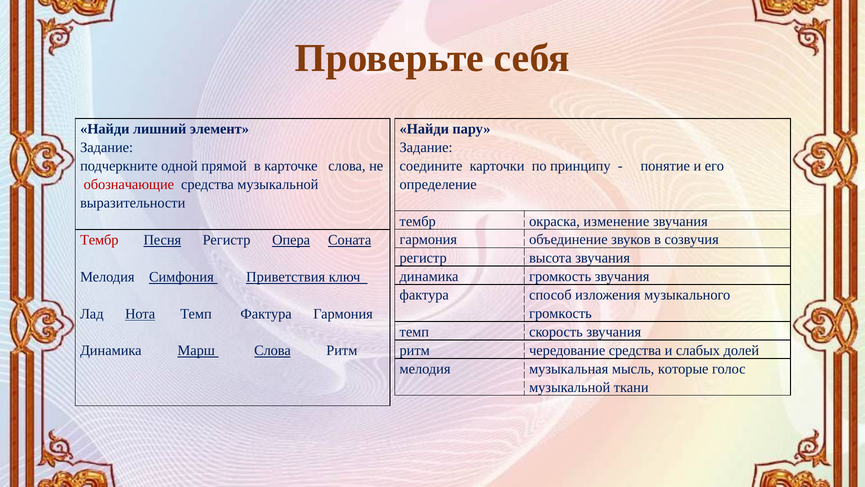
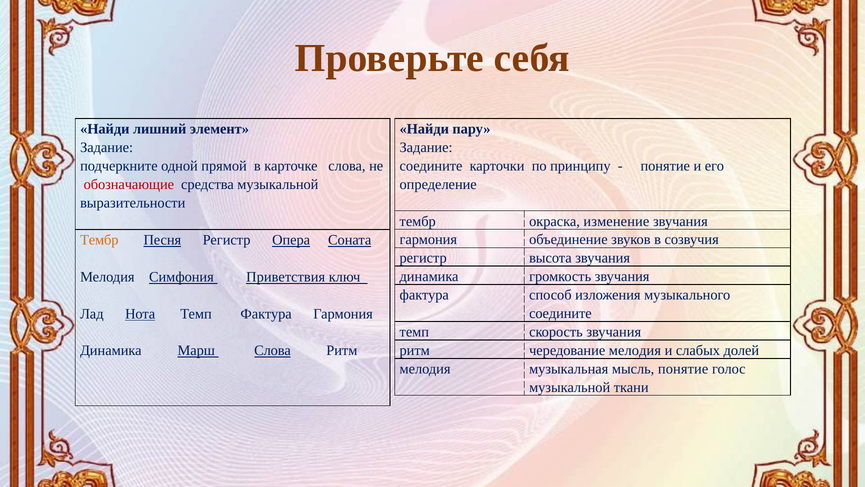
Тембр at (99, 240) colour: red -> orange
громкость at (560, 313): громкость -> соедините
чередование средства: средства -> мелодия
мысль которые: которые -> понятие
